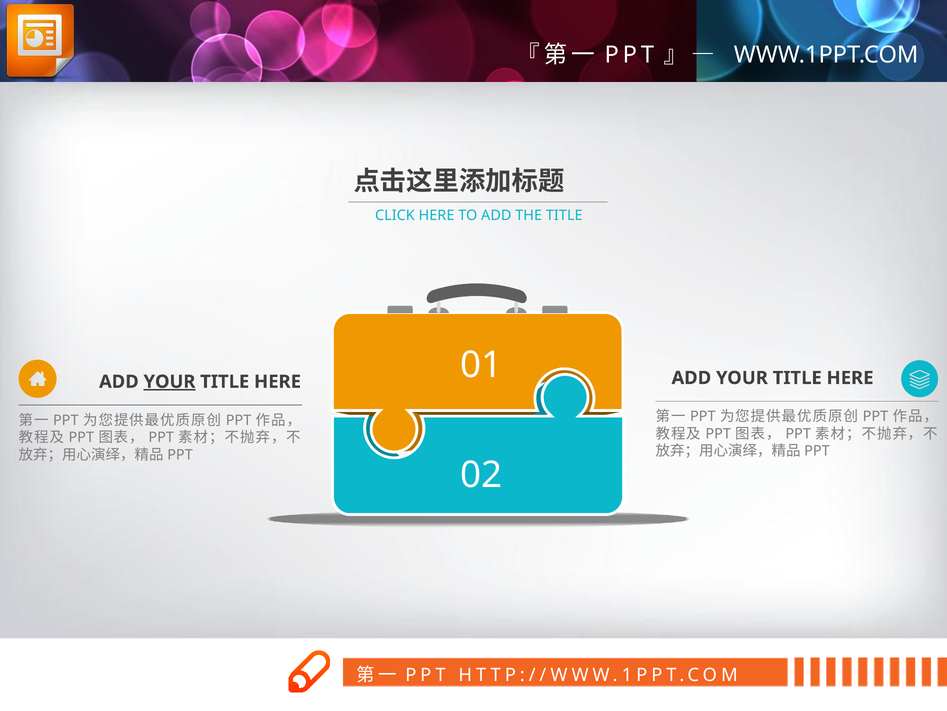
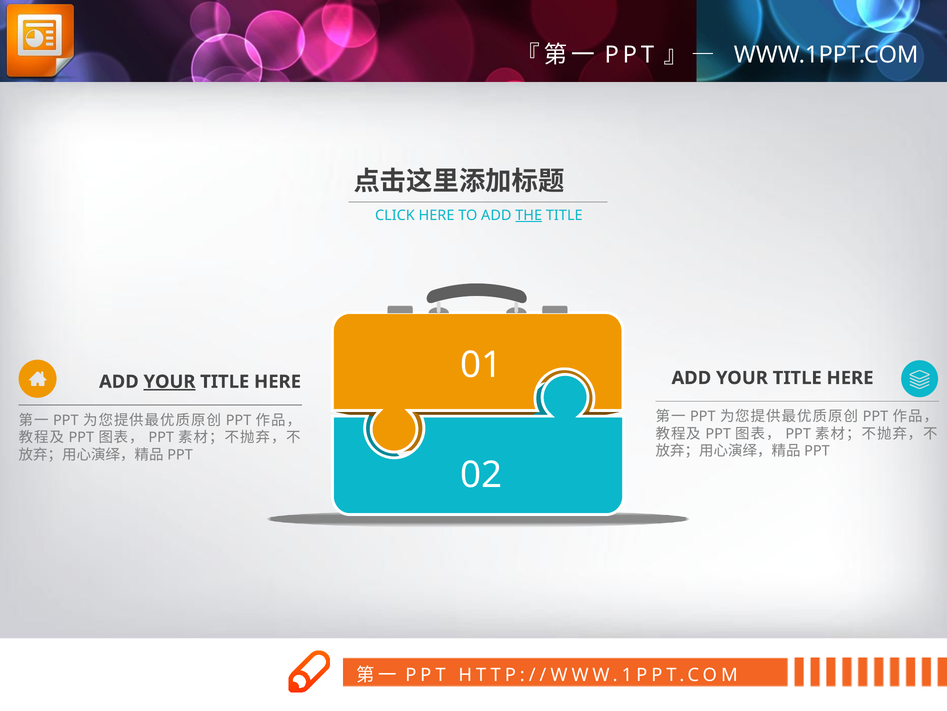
THE underline: none -> present
